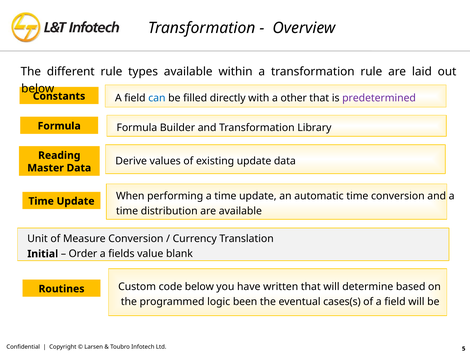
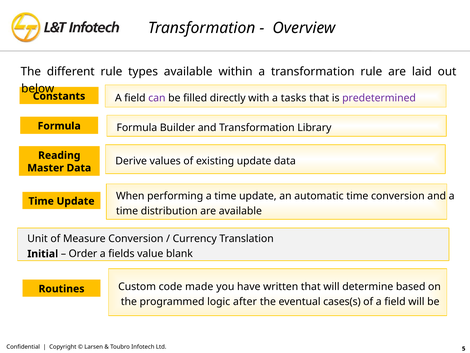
can colour: blue -> purple
other: other -> tasks
code below: below -> made
been: been -> after
